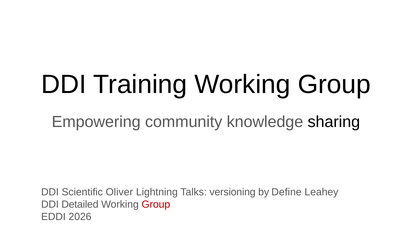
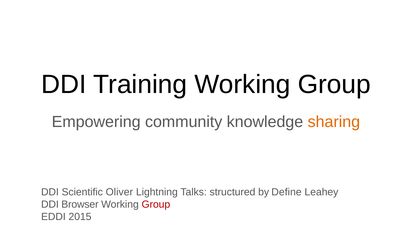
sharing colour: black -> orange
versioning: versioning -> structured
Detailed: Detailed -> Browser
2026: 2026 -> 2015
